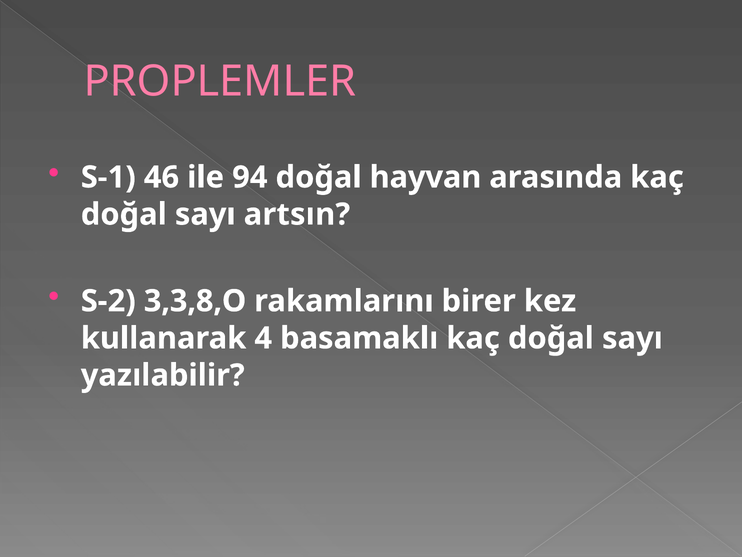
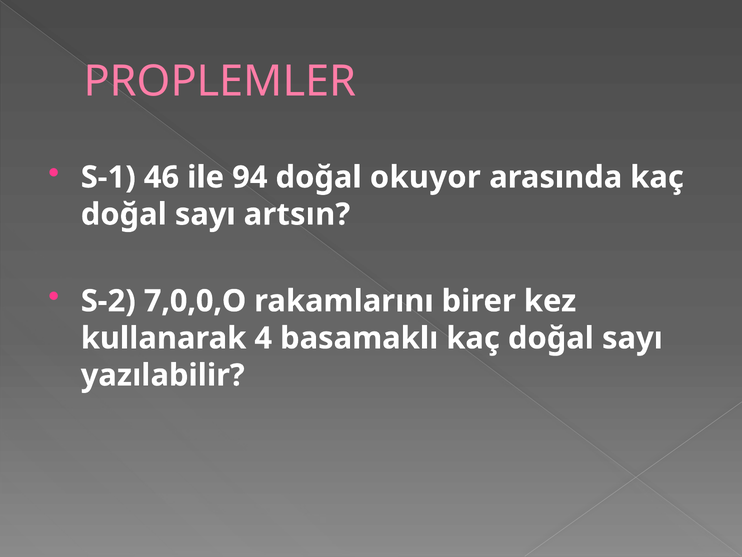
hayvan: hayvan -> okuyor
3,3,8,O: 3,3,8,O -> 7,0,0,O
